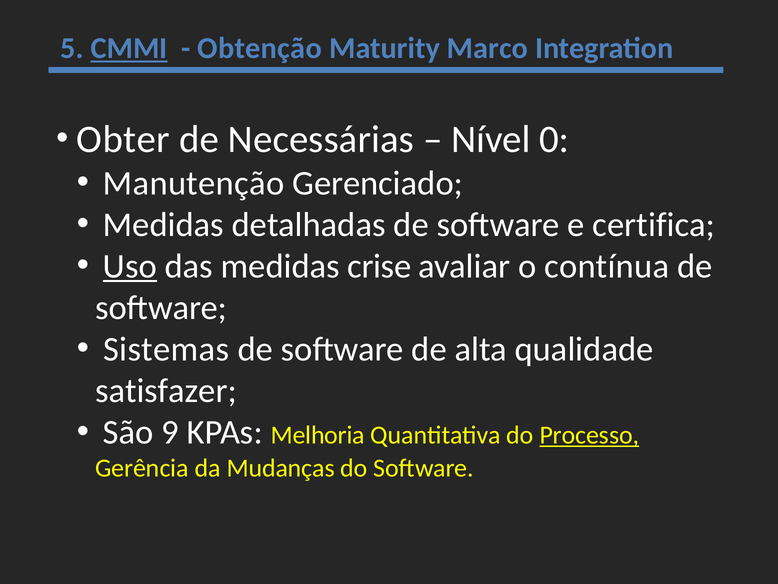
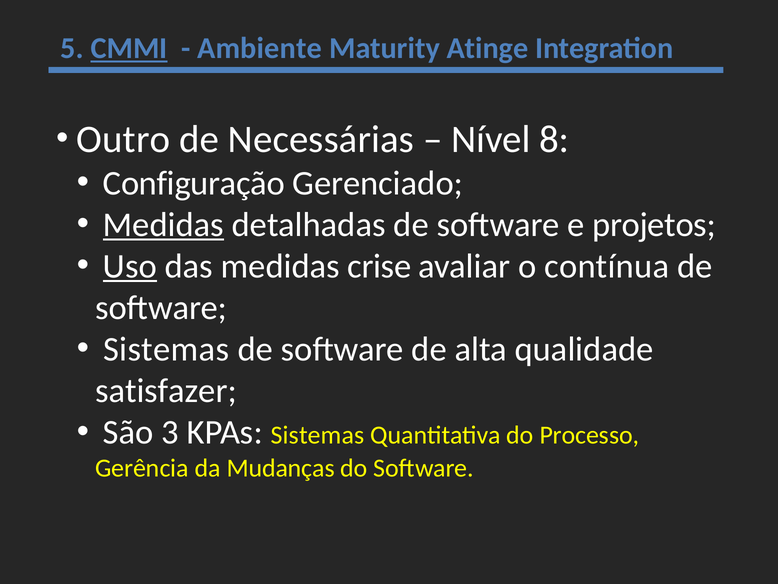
Obtenção: Obtenção -> Ambiente
Marco: Marco -> Atinge
Obter: Obter -> Outro
0: 0 -> 8
Manutenção: Manutenção -> Configuração
Medidas at (163, 225) underline: none -> present
certifica: certifica -> projetos
9: 9 -> 3
KPAs Melhoria: Melhoria -> Sistemas
Processo underline: present -> none
